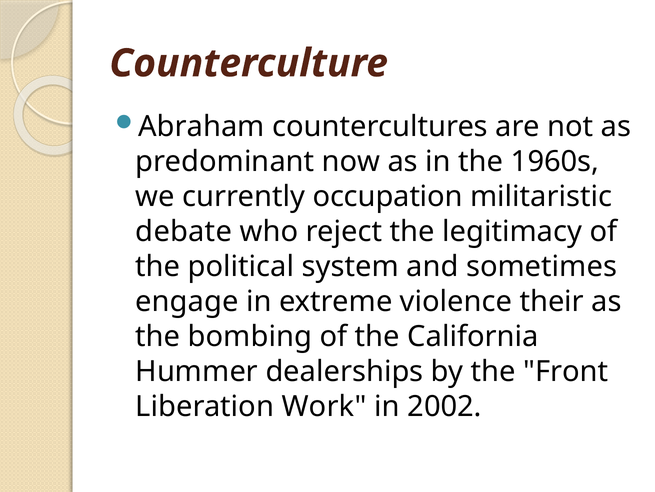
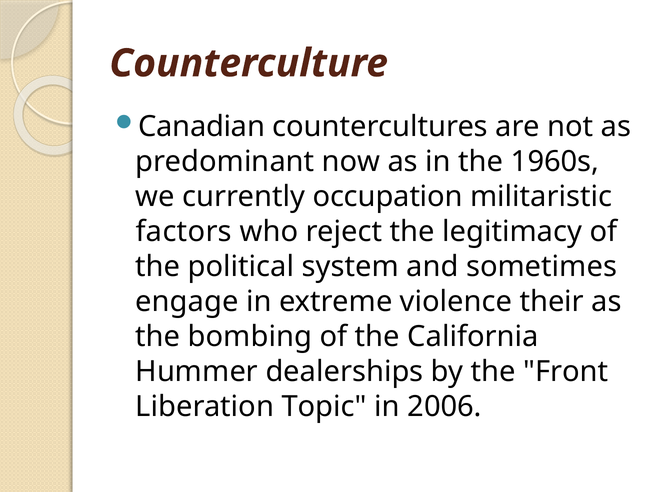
Abraham: Abraham -> Canadian
debate: debate -> factors
Work: Work -> Topic
2002: 2002 -> 2006
